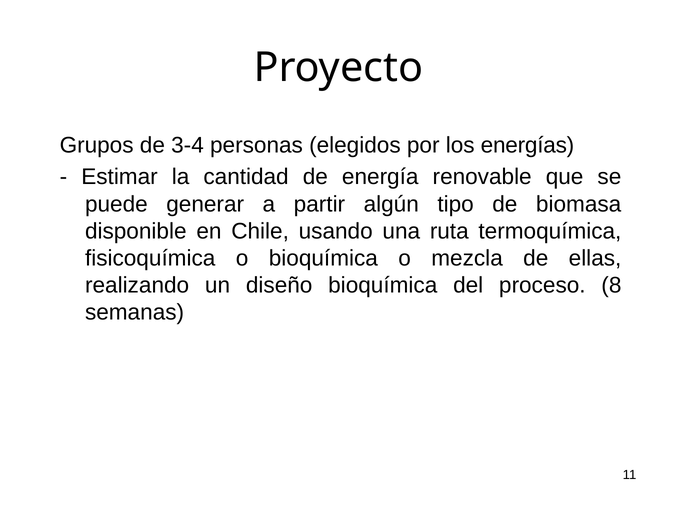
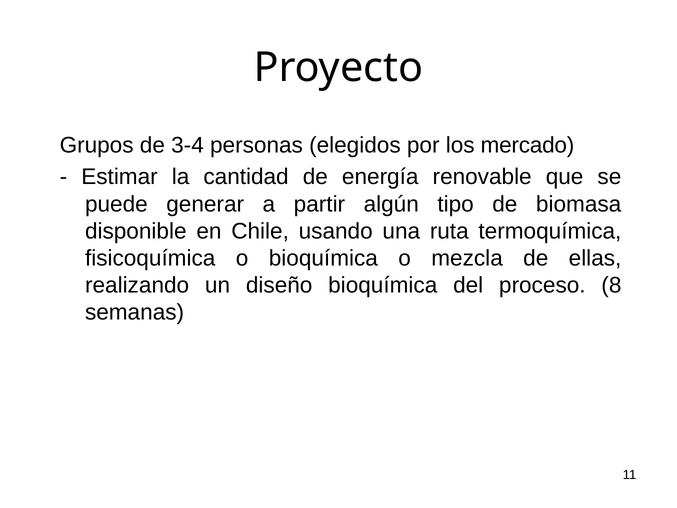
energías: energías -> mercado
